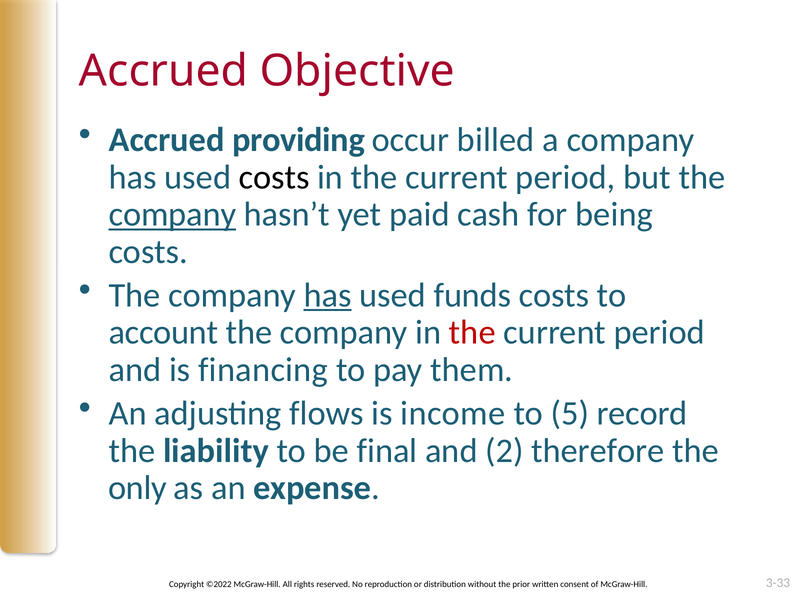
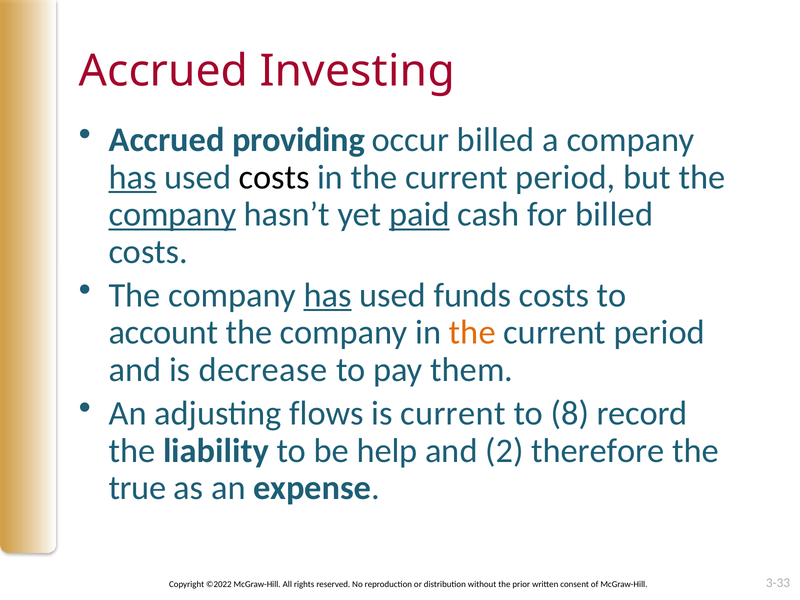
Objective: Objective -> Investing
has at (133, 177) underline: none -> present
paid underline: none -> present
for being: being -> billed
the at (472, 333) colour: red -> orange
financing: financing -> decrease
is income: income -> current
5: 5 -> 8
final: final -> help
only: only -> true
